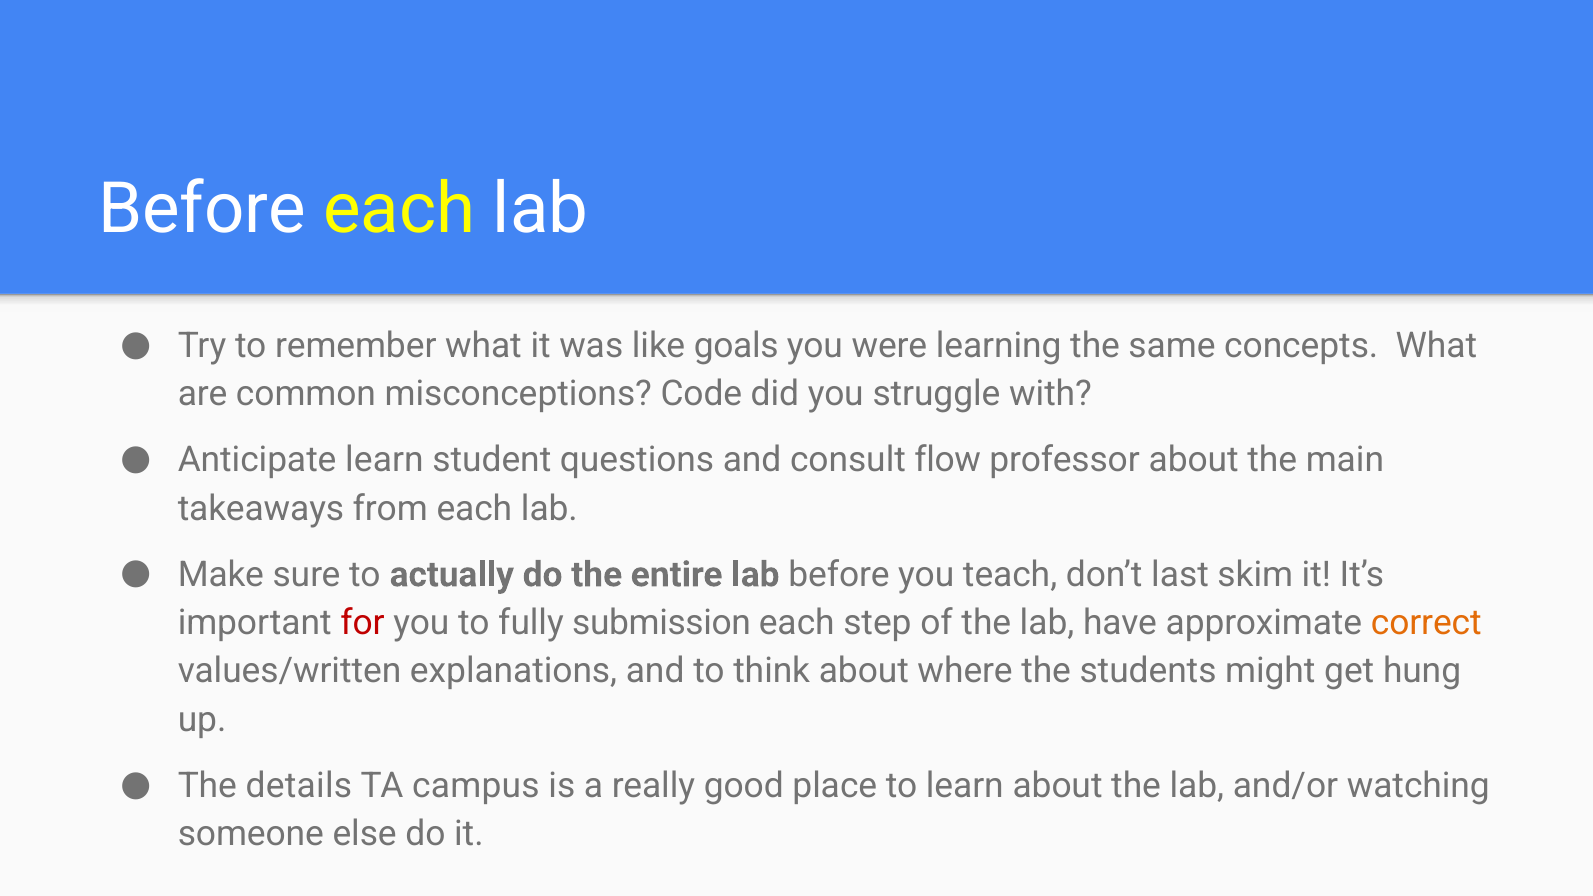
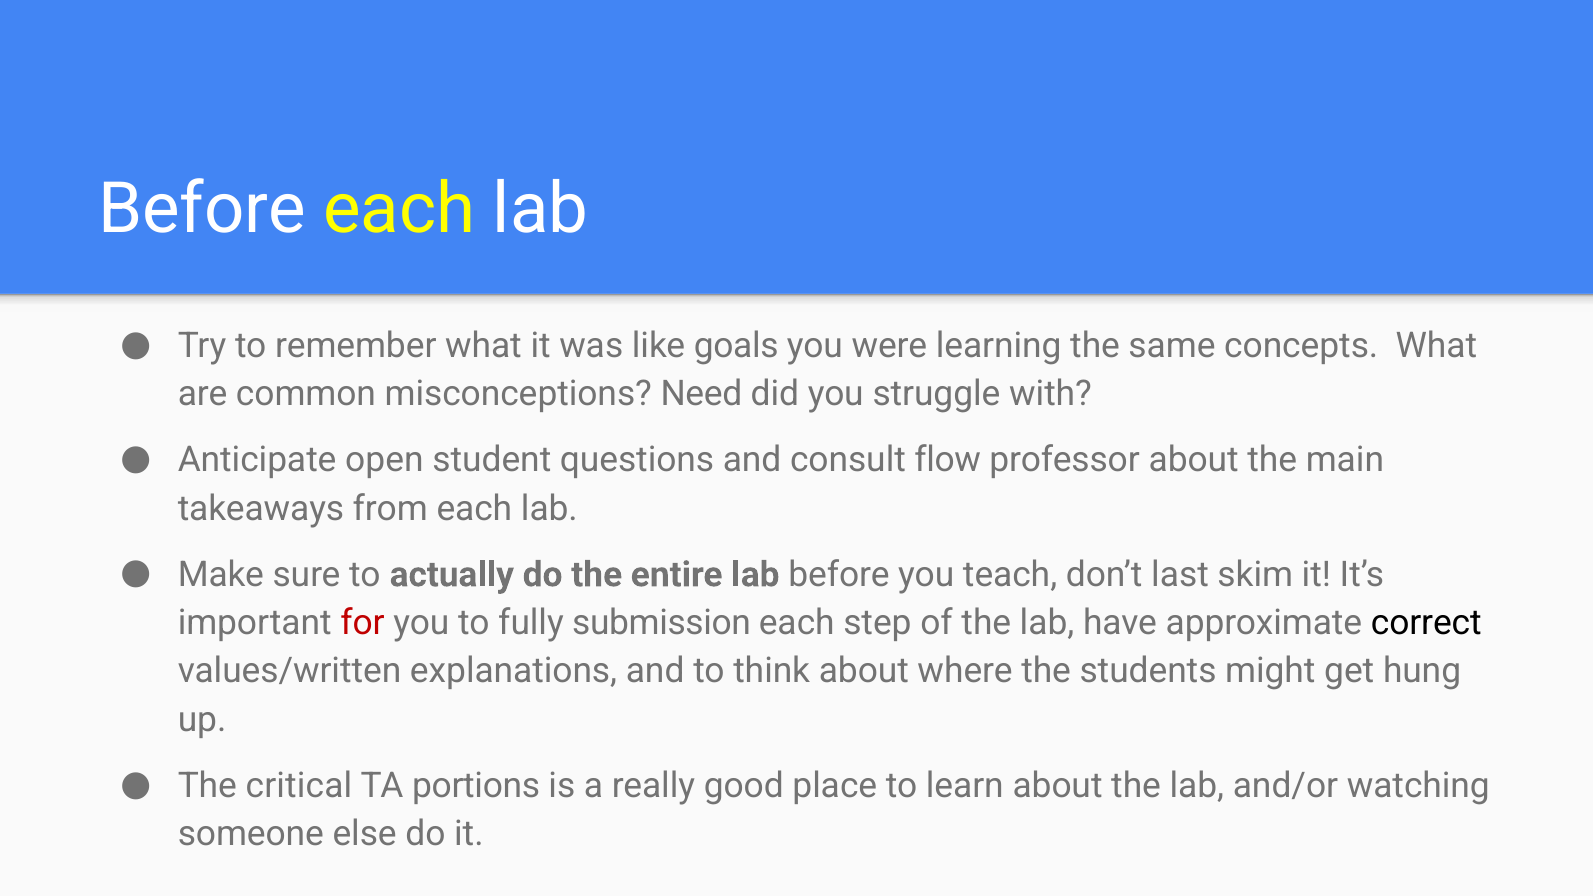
Code: Code -> Need
Anticipate learn: learn -> open
correct colour: orange -> black
details: details -> critical
campus: campus -> portions
